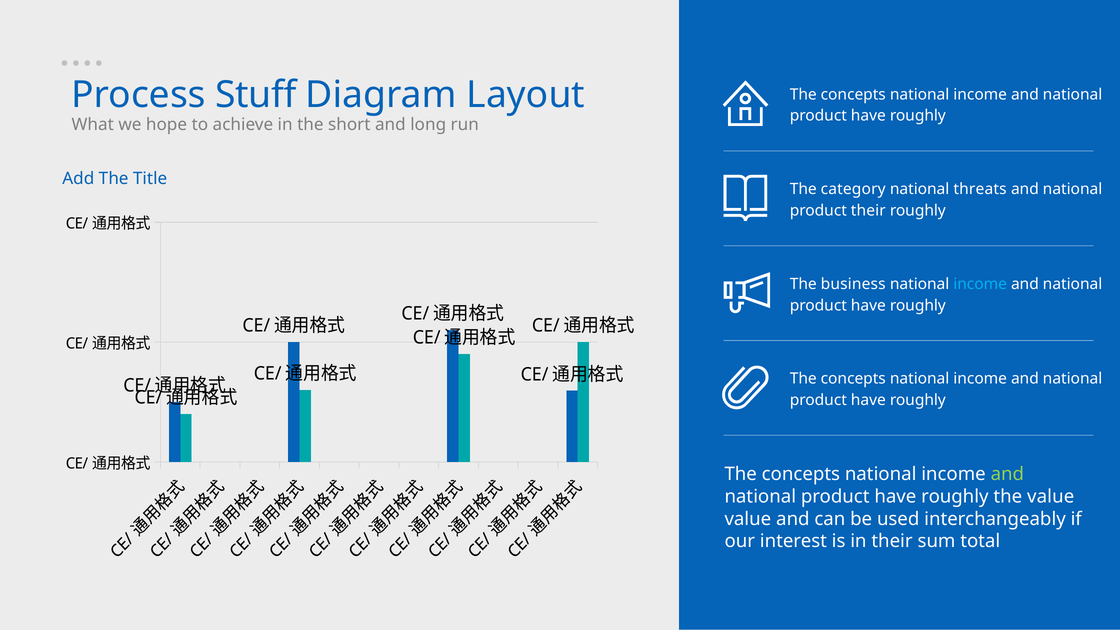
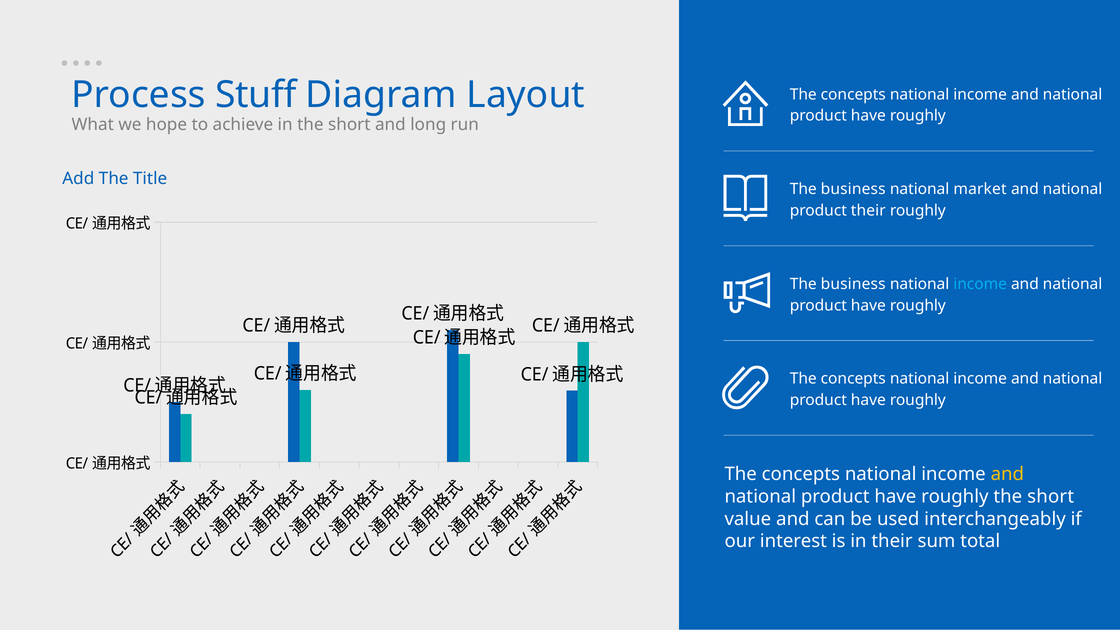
category at (853, 189): category -> business
threats: threats -> market
and at (1007, 474) colour: light green -> yellow
roughly the value: value -> short
